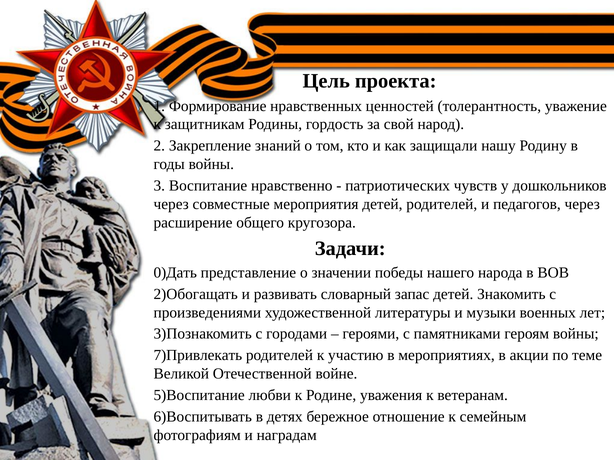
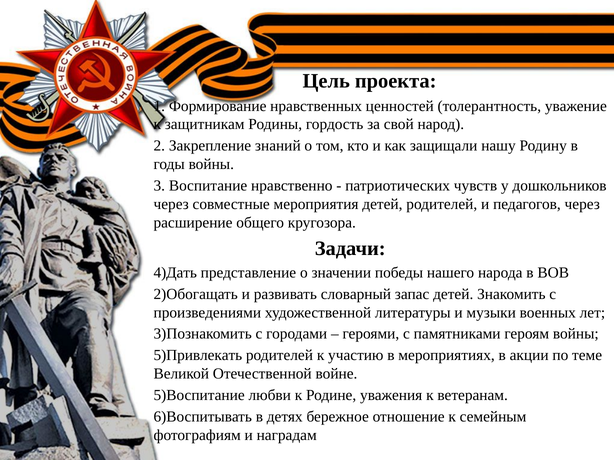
0)Дать: 0)Дать -> 4)Дать
7)Привлекать: 7)Привлекать -> 5)Привлекать
